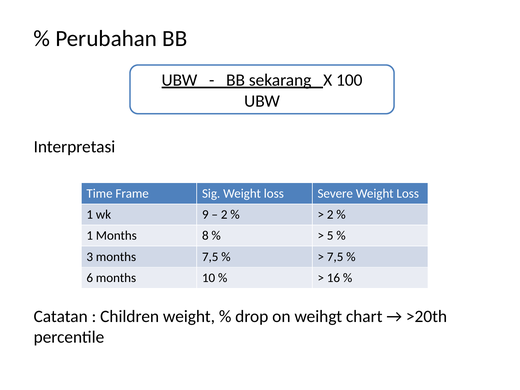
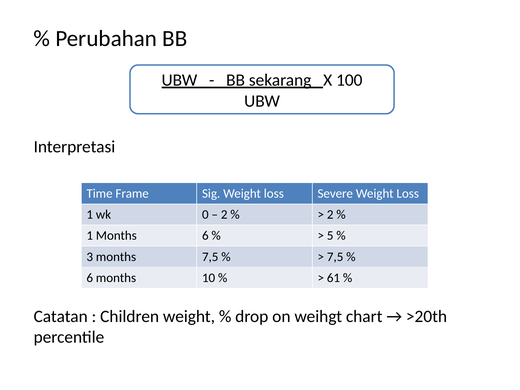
9: 9 -> 0
Months 8: 8 -> 6
16: 16 -> 61
